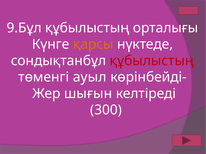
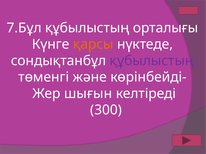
9.Бұл: 9.Бұл -> 7.Бұл
құбылыстың at (152, 61) colour: red -> purple
ауыл: ауыл -> және
